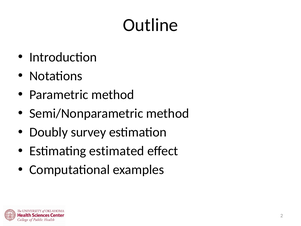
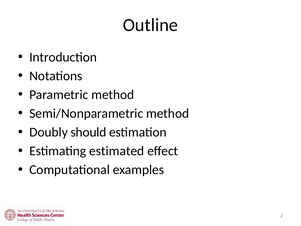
survey: survey -> should
